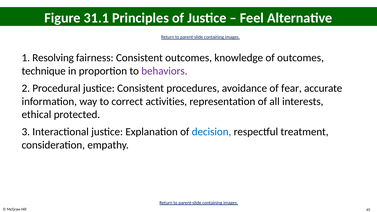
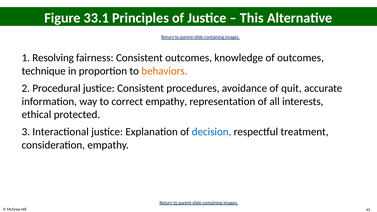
31.1: 31.1 -> 33.1
Feel: Feel -> This
behaviors colour: purple -> orange
fear: fear -> quit
correct activities: activities -> empathy
